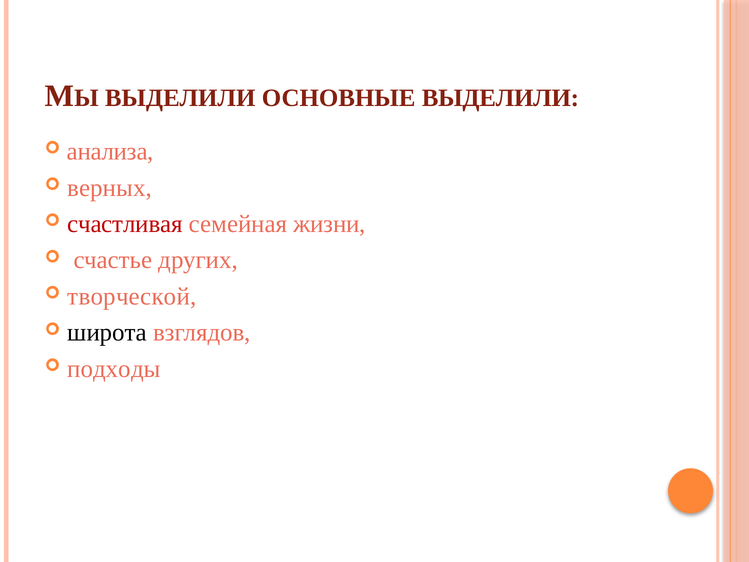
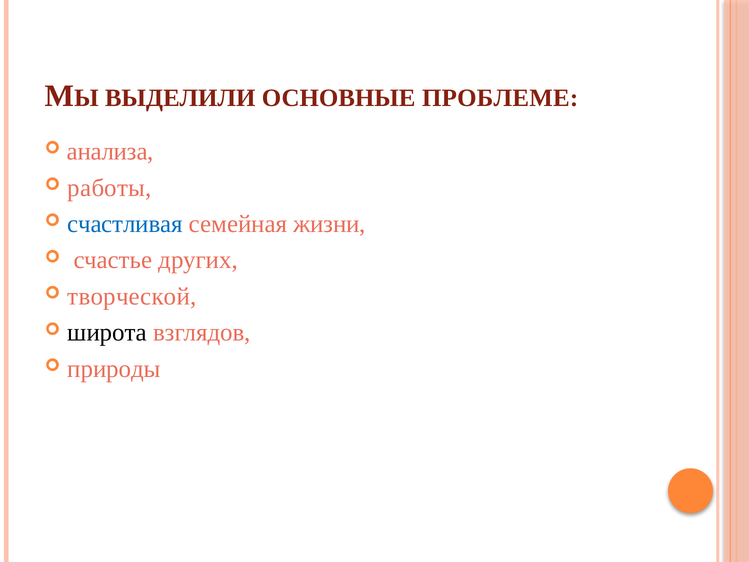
ОСНОВНЫЕ ВЫДЕЛИЛИ: ВЫДЕЛИЛИ -> ПРОБЛЕМЕ
верных: верных -> работы
счастливая colour: red -> blue
подходы: подходы -> природы
